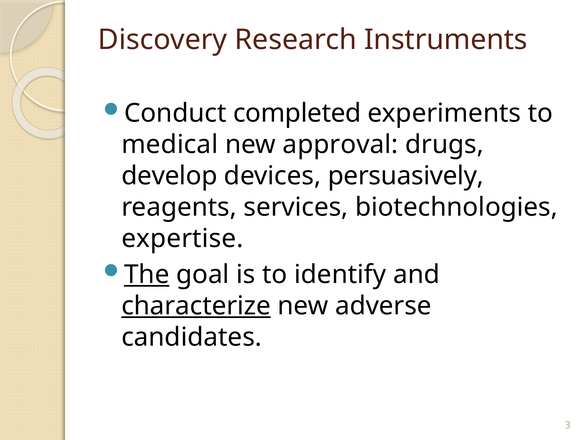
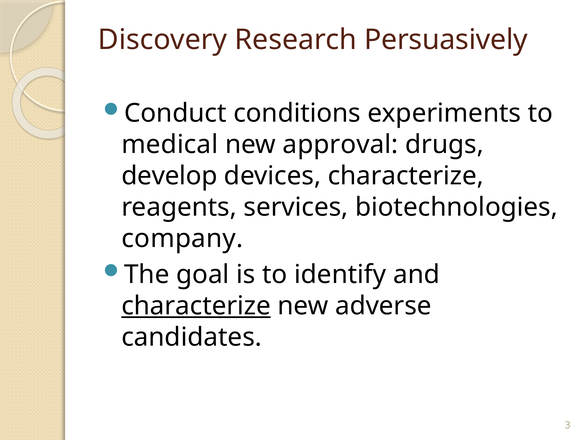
Instruments: Instruments -> Persuasively
completed: completed -> conditions
devices persuasively: persuasively -> characterize
expertise: expertise -> company
The underline: present -> none
